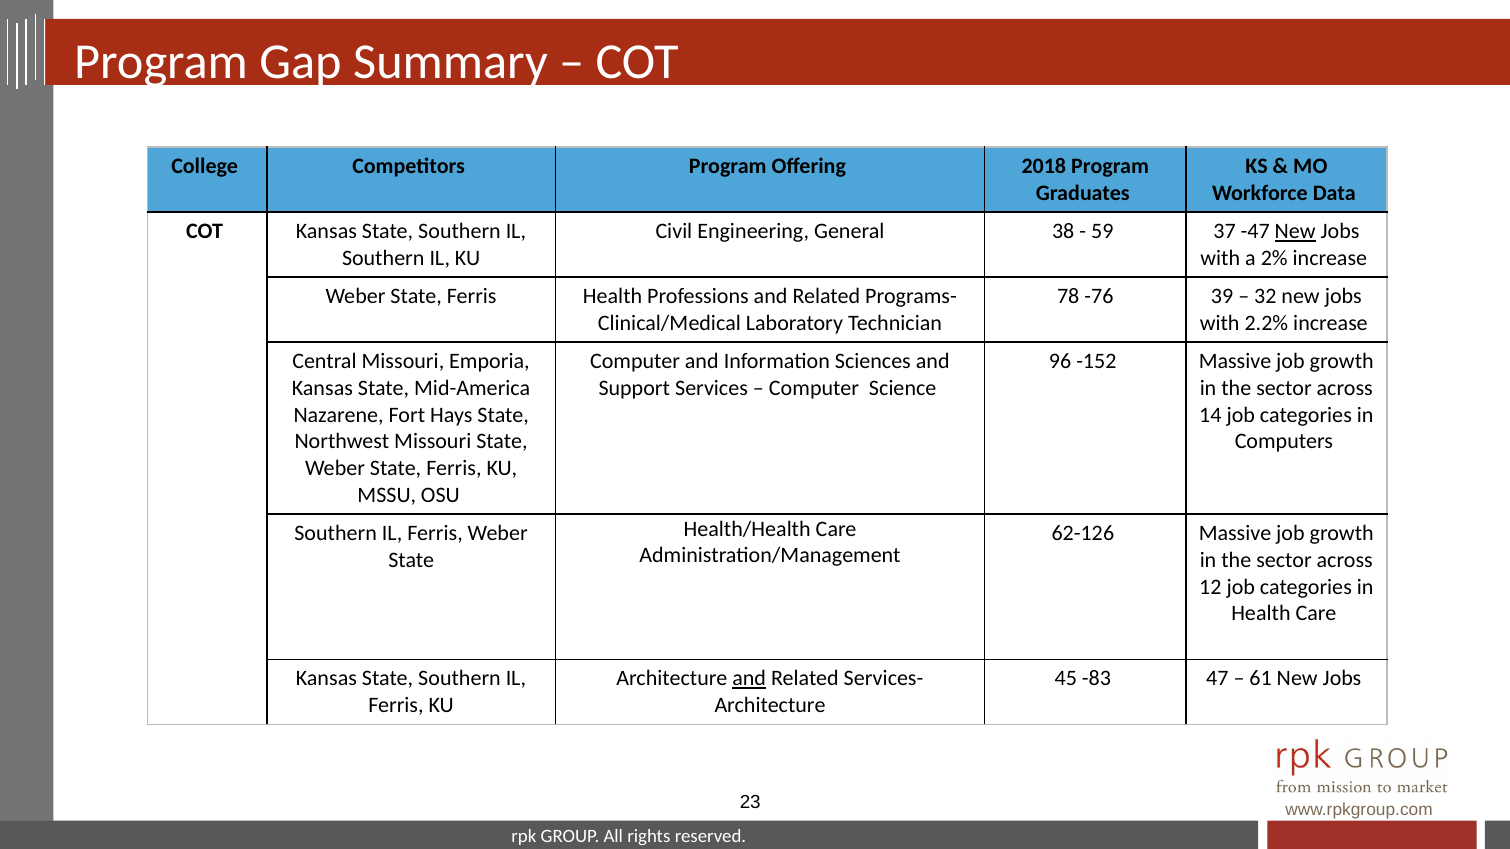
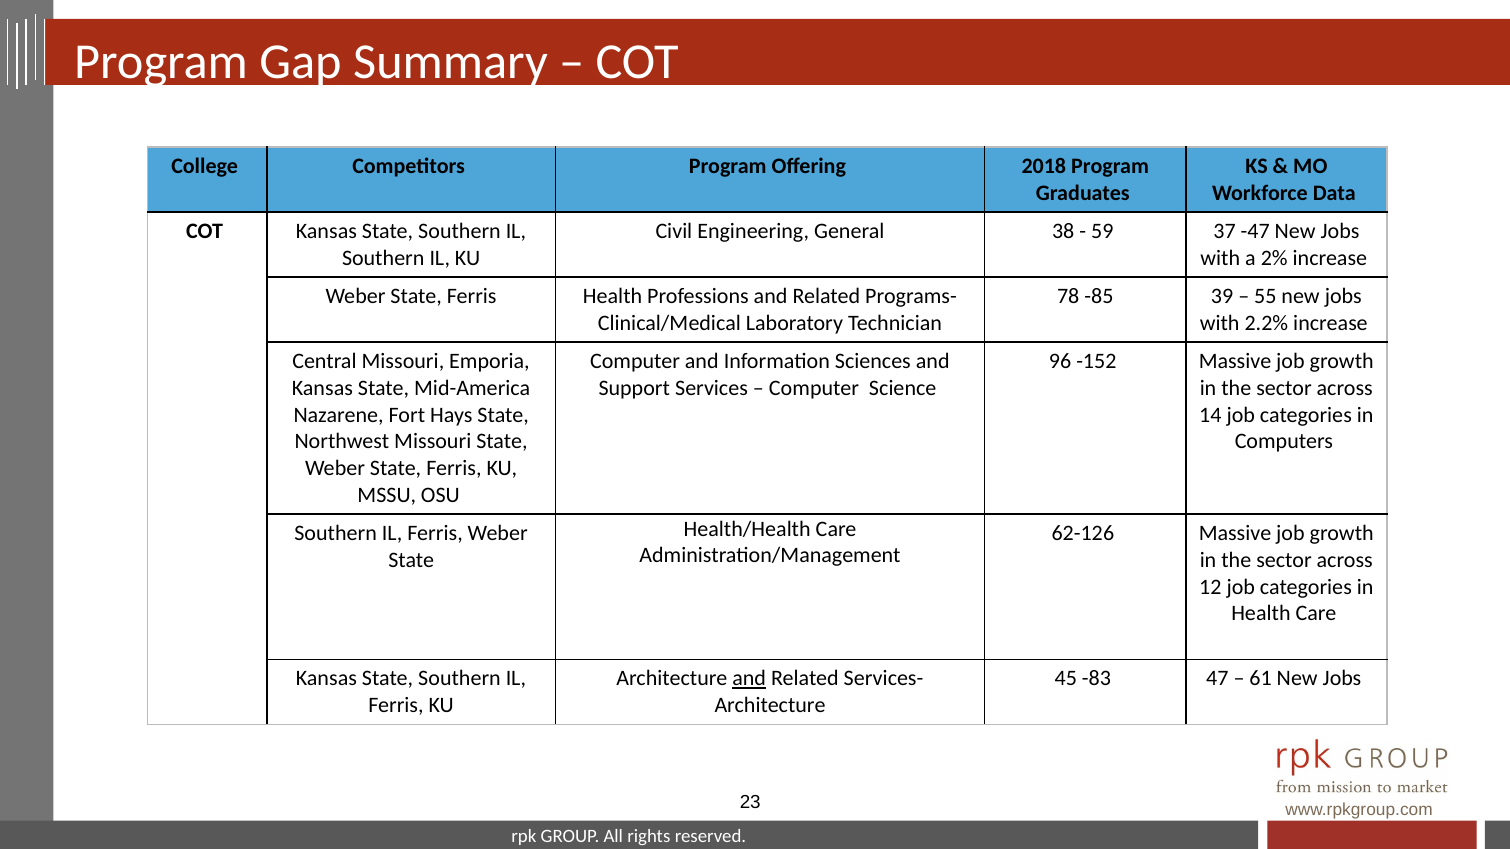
New at (1295, 232) underline: present -> none
-76: -76 -> -85
32: 32 -> 55
